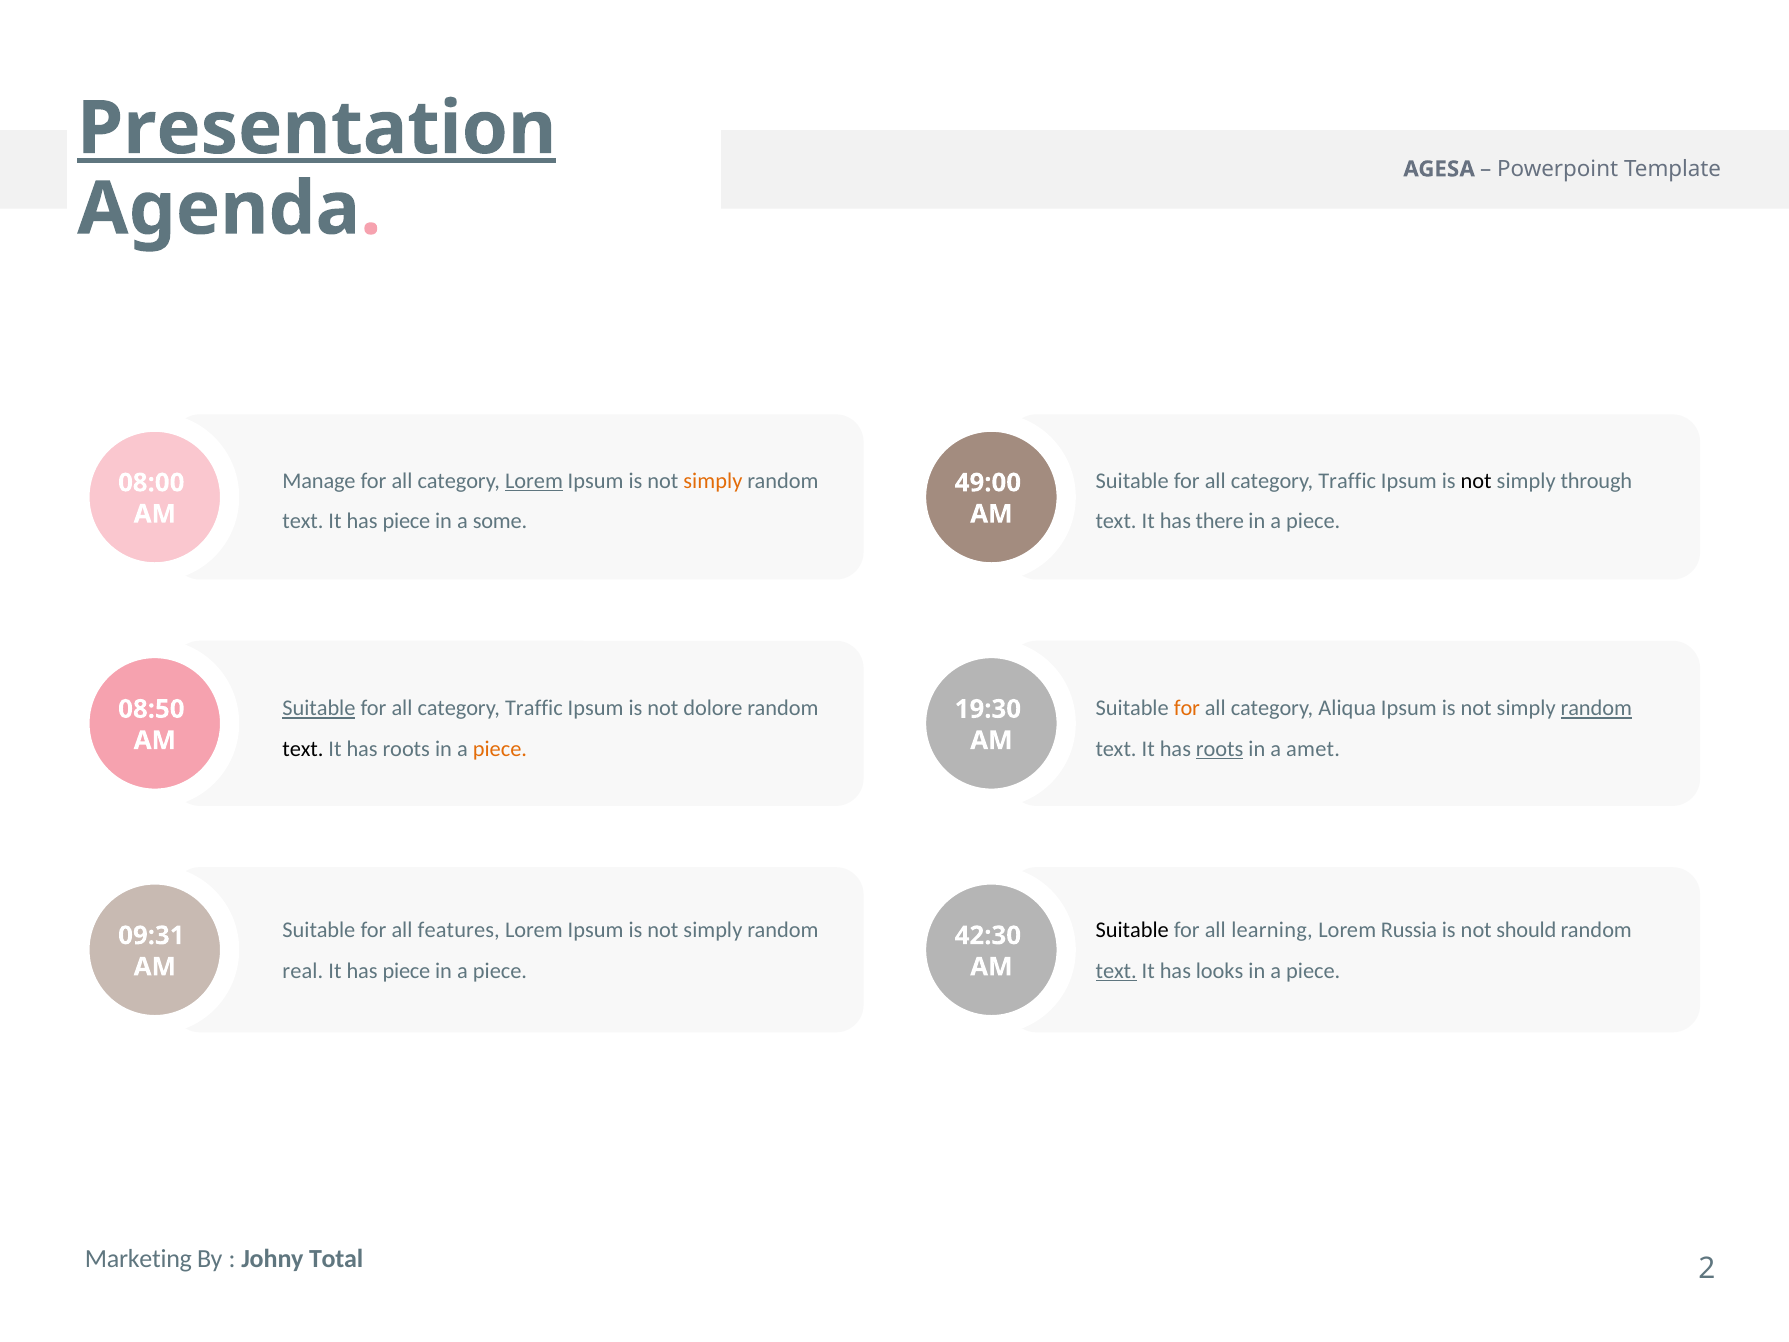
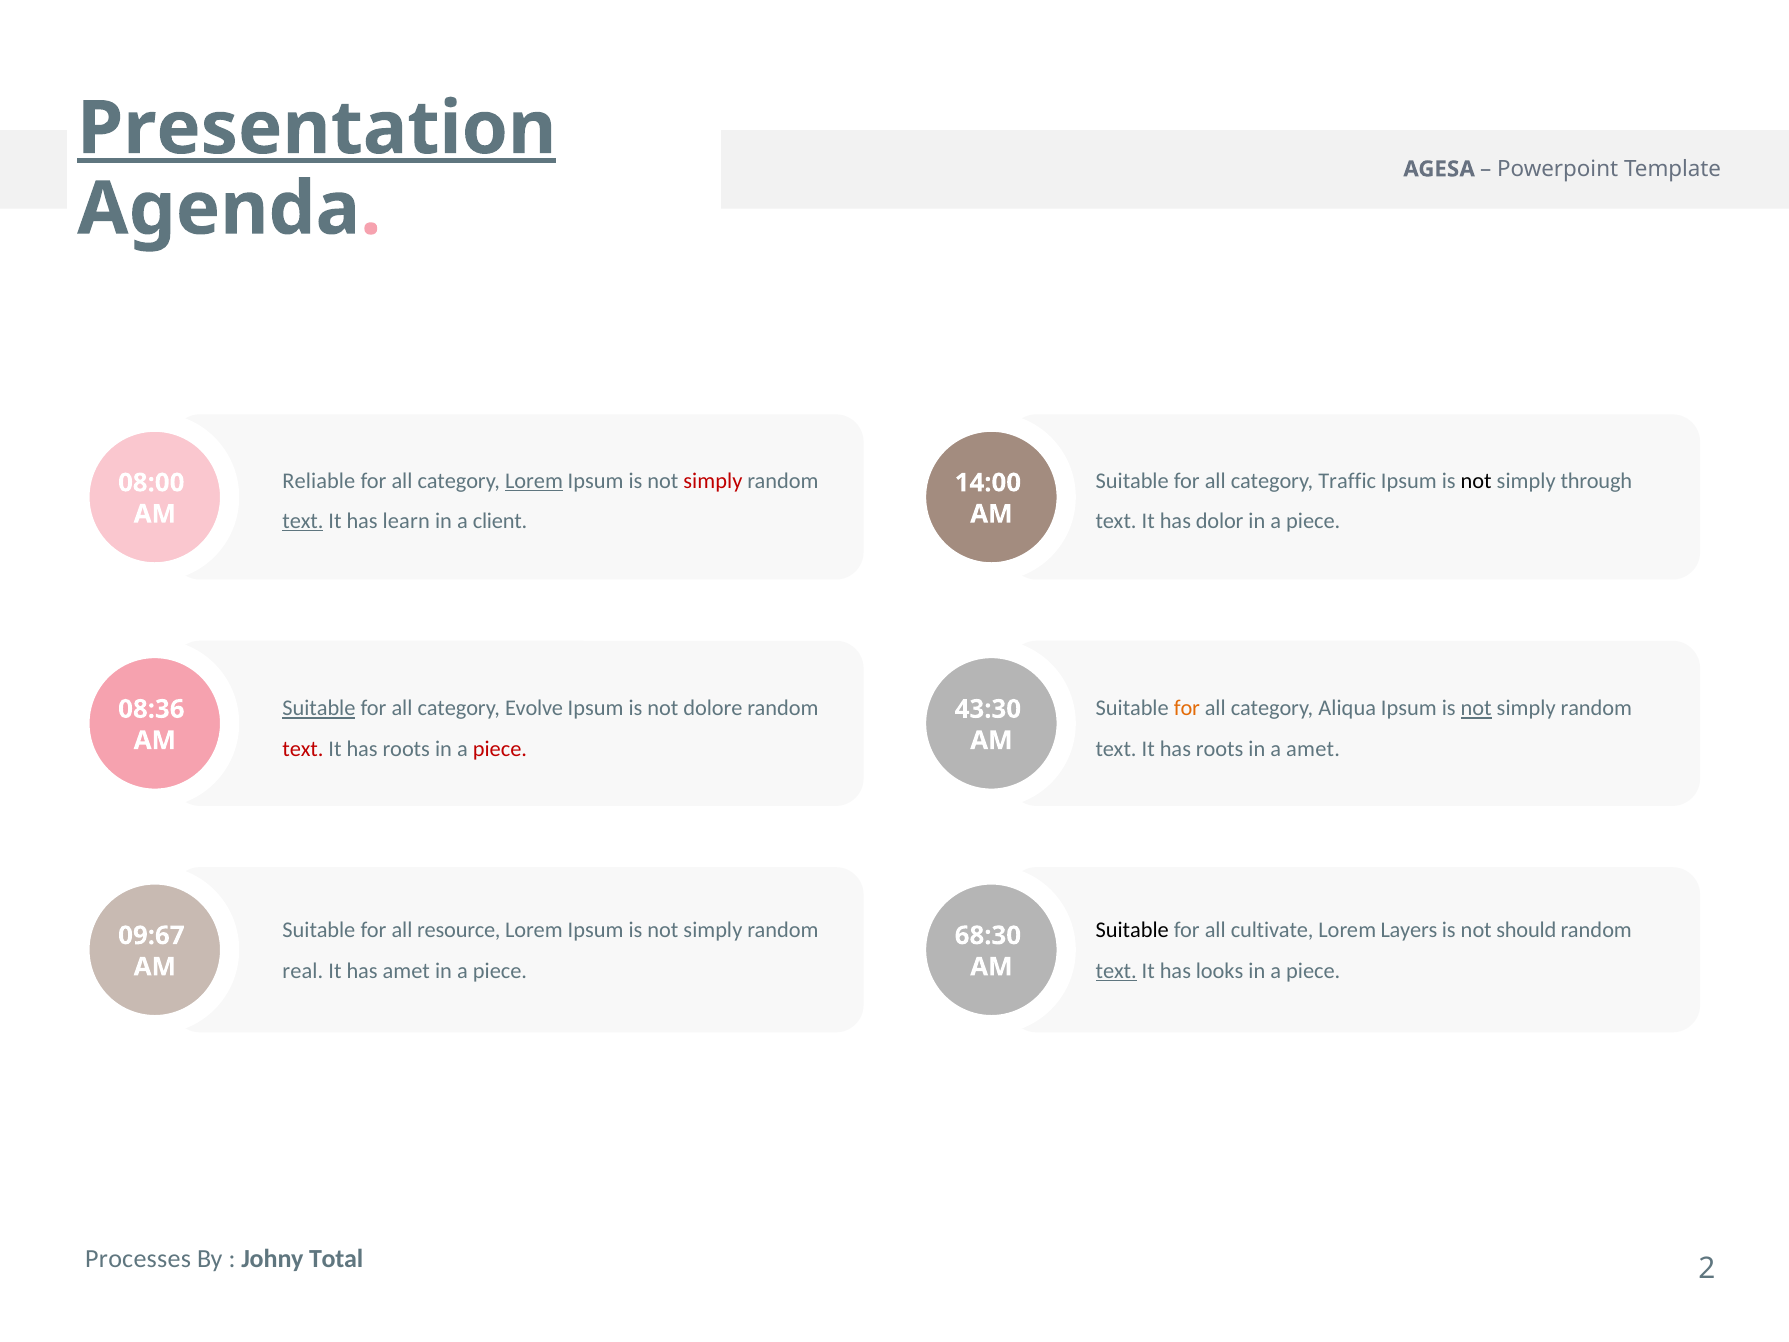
Manage: Manage -> Reliable
simply at (713, 481) colour: orange -> red
49:00: 49:00 -> 14:00
text at (303, 521) underline: none -> present
piece at (406, 521): piece -> learn
some: some -> client
there: there -> dolor
Traffic at (534, 708): Traffic -> Evolve
not at (1476, 708) underline: none -> present
random at (1596, 708) underline: present -> none
08:50: 08:50 -> 08:36
19:30: 19:30 -> 43:30
text at (303, 748) colour: black -> red
piece at (500, 748) colour: orange -> red
roots at (1220, 748) underline: present -> none
features: features -> resource
learning: learning -> cultivate
Russia: Russia -> Layers
09:31: 09:31 -> 09:67
42:30: 42:30 -> 68:30
piece at (406, 971): piece -> amet
Marketing: Marketing -> Processes
